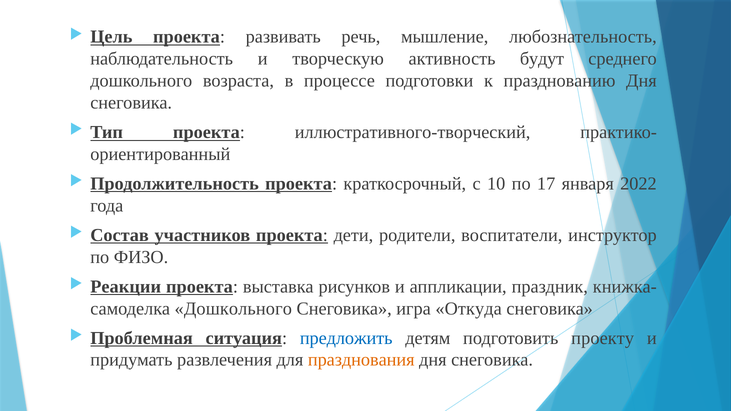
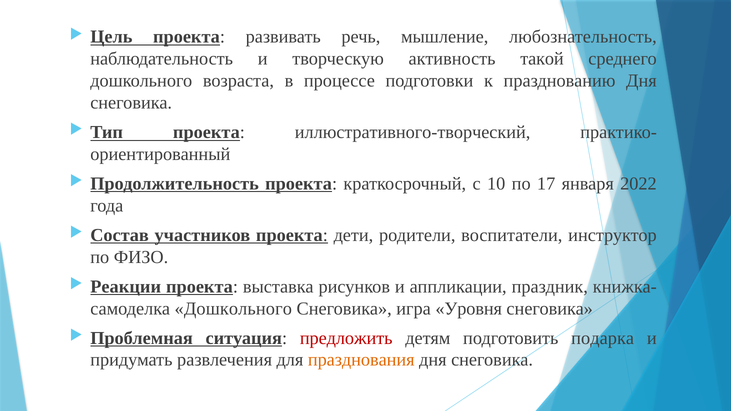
будут: будут -> такой
Откуда: Откуда -> Уровня
предложить colour: blue -> red
проекту: проекту -> подарка
